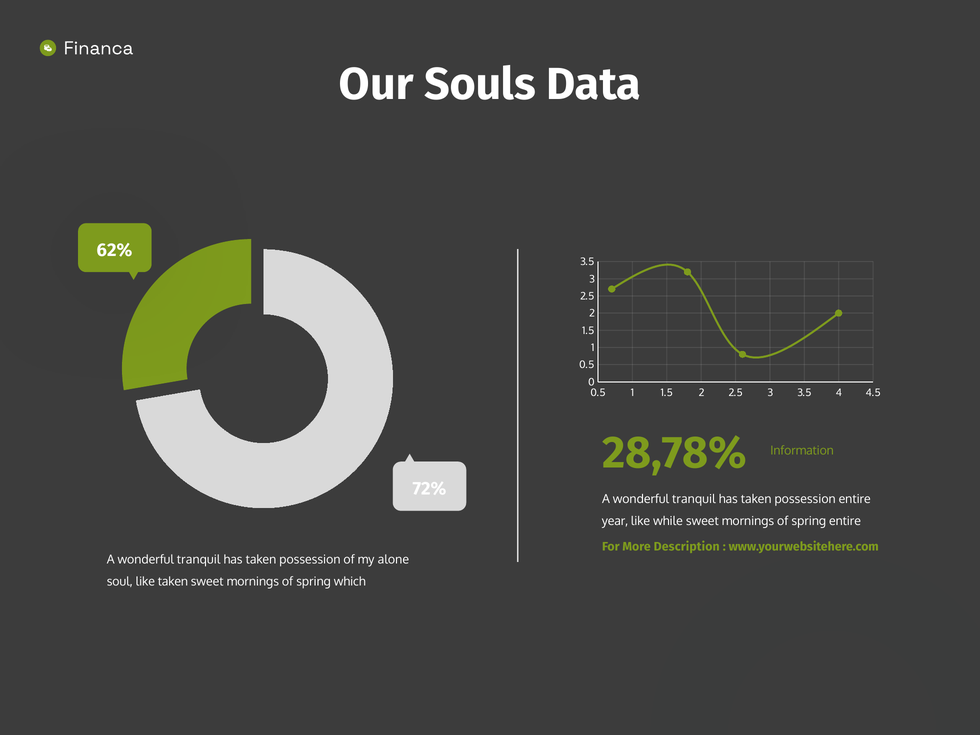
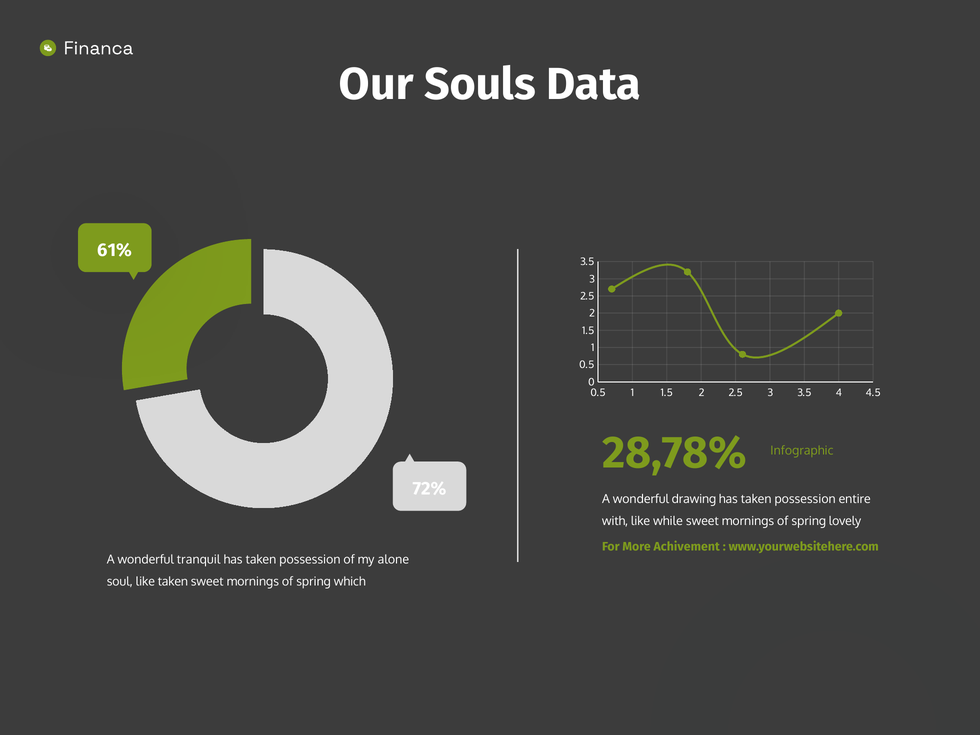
62%: 62% -> 61%
Information: Information -> Infographic
tranquil at (694, 499): tranquil -> drawing
year: year -> with
spring entire: entire -> lovely
Description: Description -> Achivement
